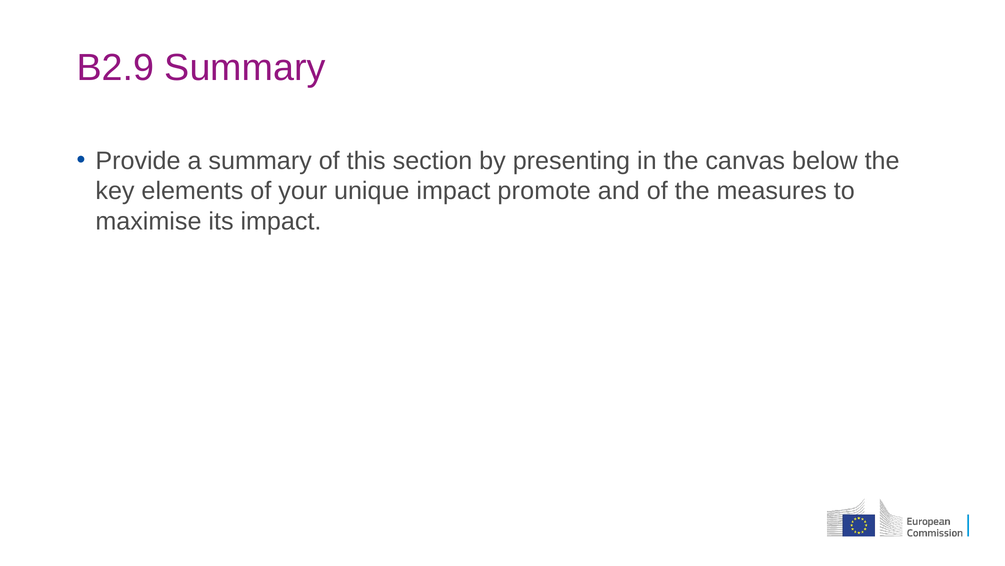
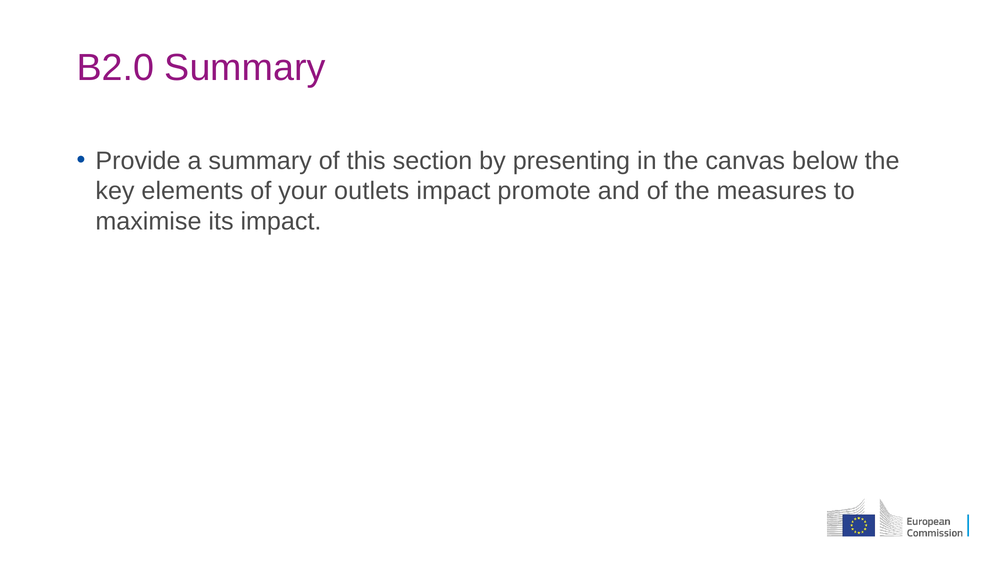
B2.9: B2.9 -> B2.0
unique: unique -> outlets
